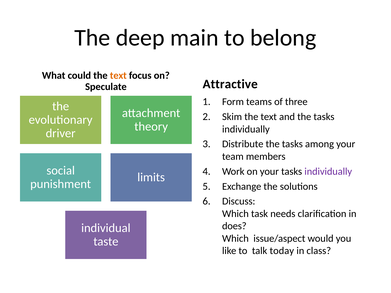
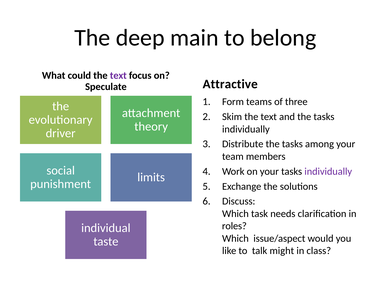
text at (118, 76) colour: orange -> purple
does: does -> roles
today: today -> might
